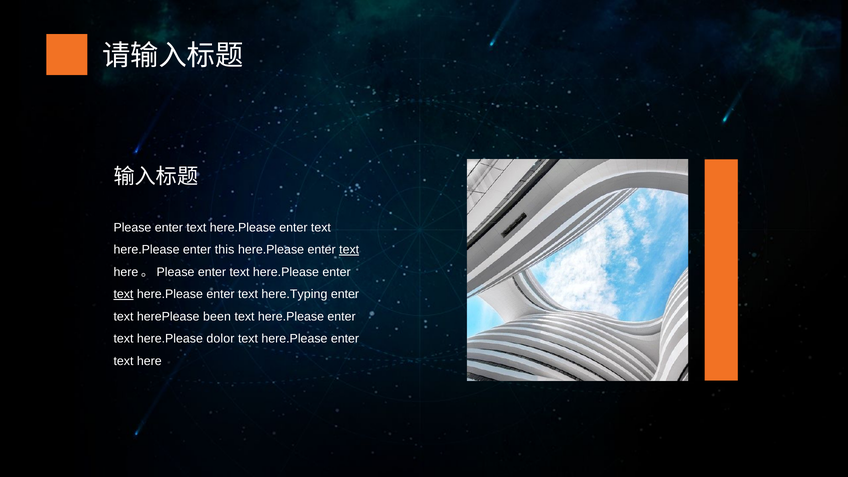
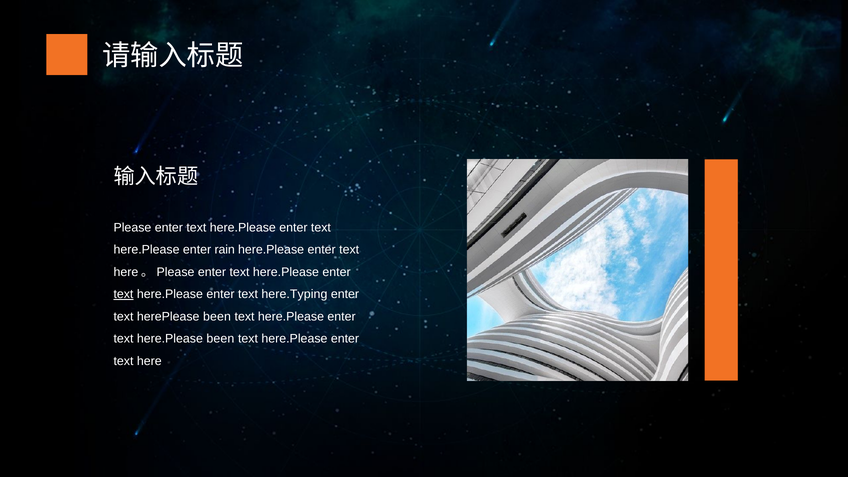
this: this -> rain
text at (349, 250) underline: present -> none
here.Please dolor: dolor -> been
